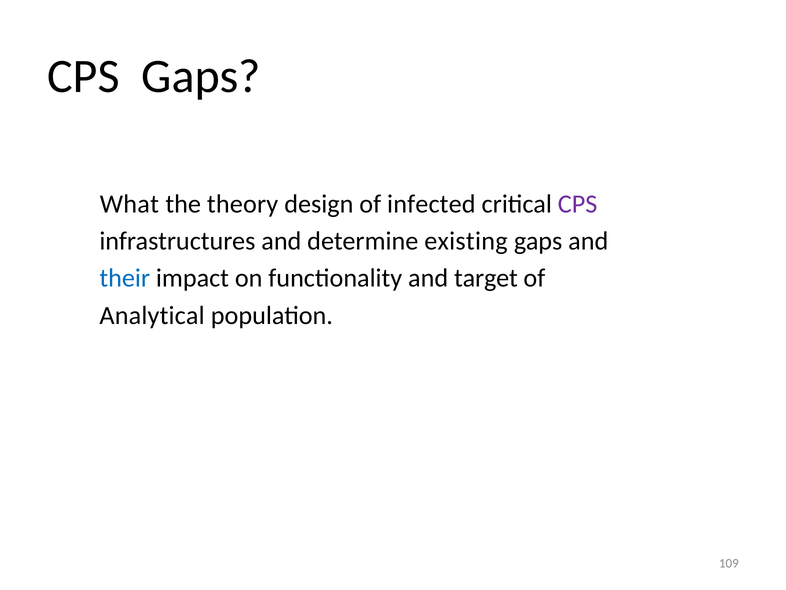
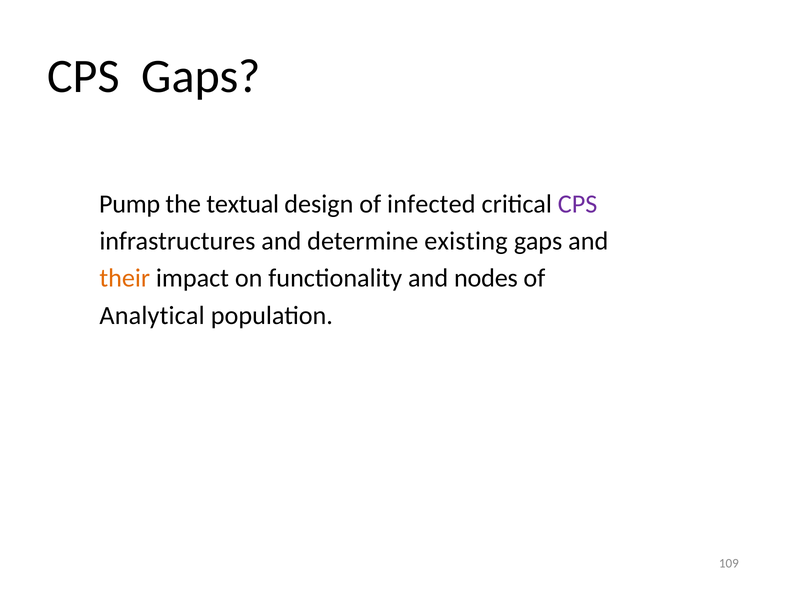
What: What -> Pump
theory: theory -> textual
their colour: blue -> orange
target: target -> nodes
